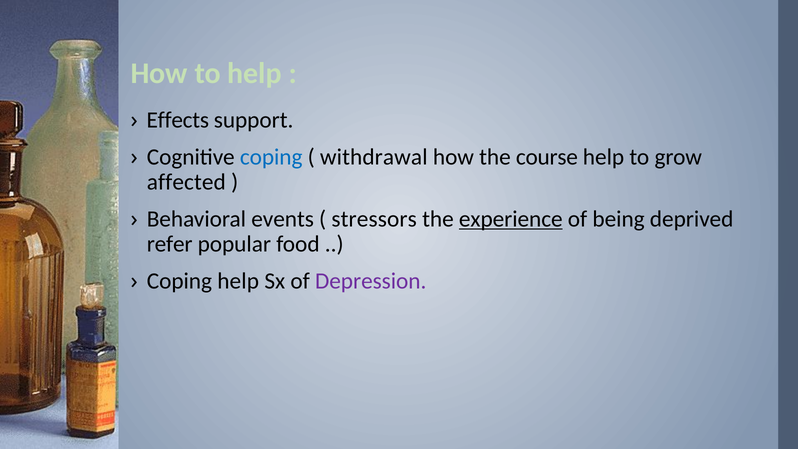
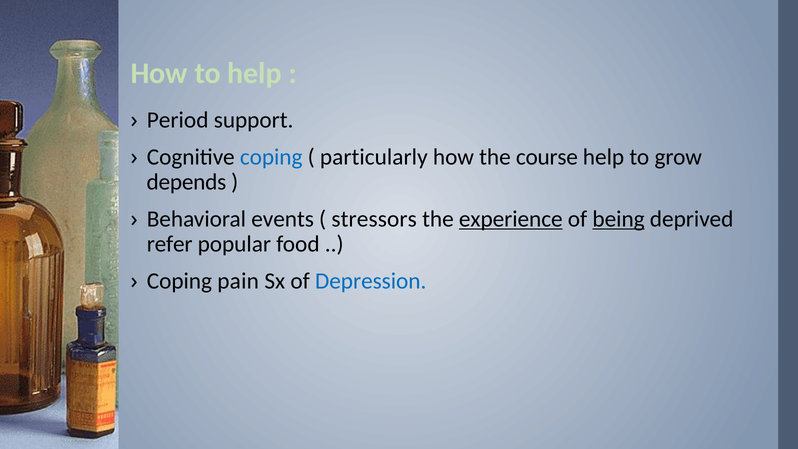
Effects: Effects -> Period
withdrawal: withdrawal -> particularly
affected: affected -> depends
being underline: none -> present
Coping help: help -> pain
Depression colour: purple -> blue
